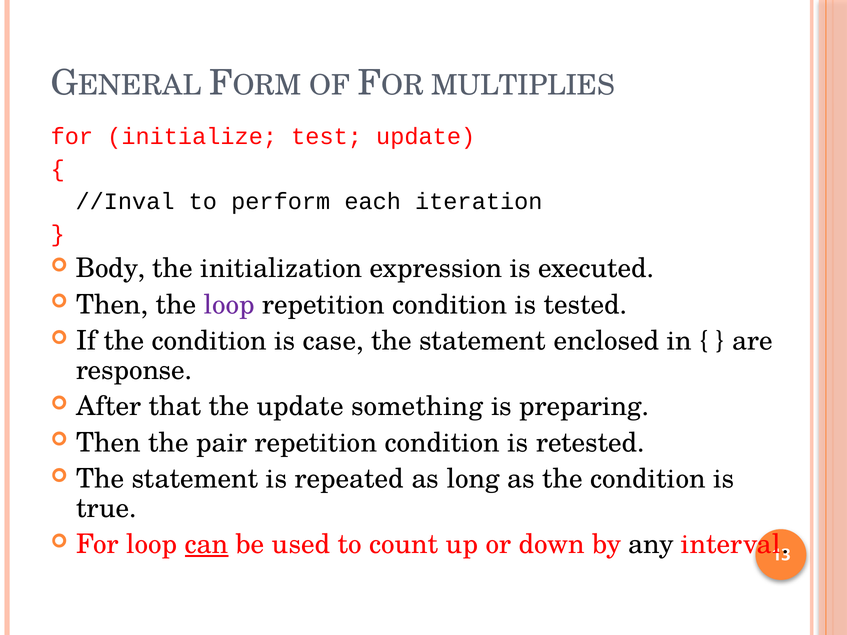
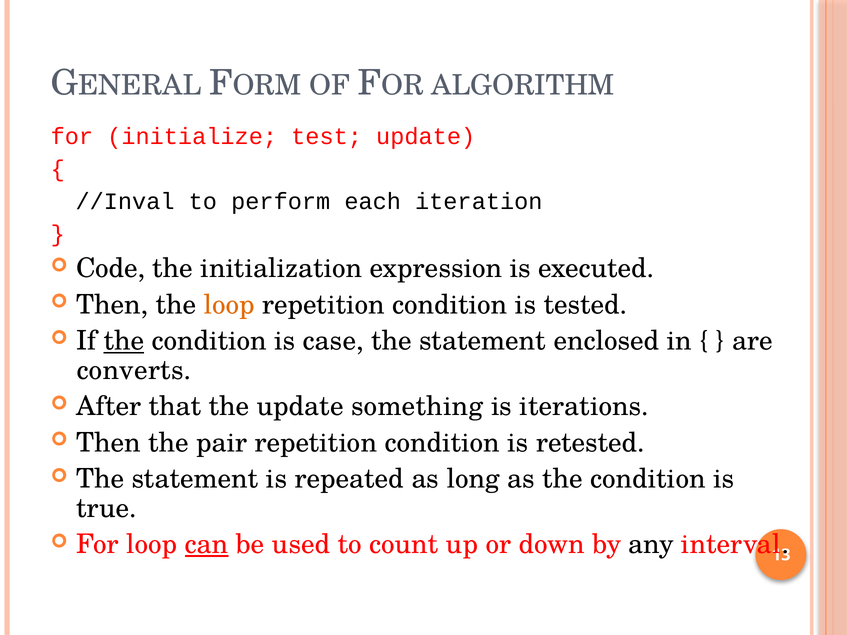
MULTIPLIES: MULTIPLIES -> ALGORITHM
Body: Body -> Code
loop at (229, 305) colour: purple -> orange
the at (124, 341) underline: none -> present
response: response -> converts
preparing: preparing -> iterations
